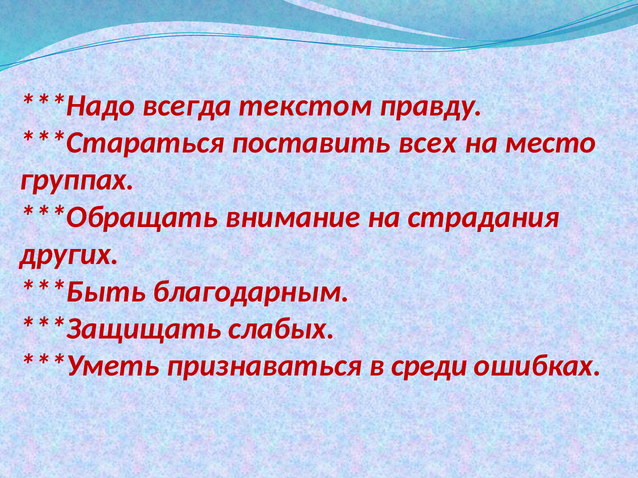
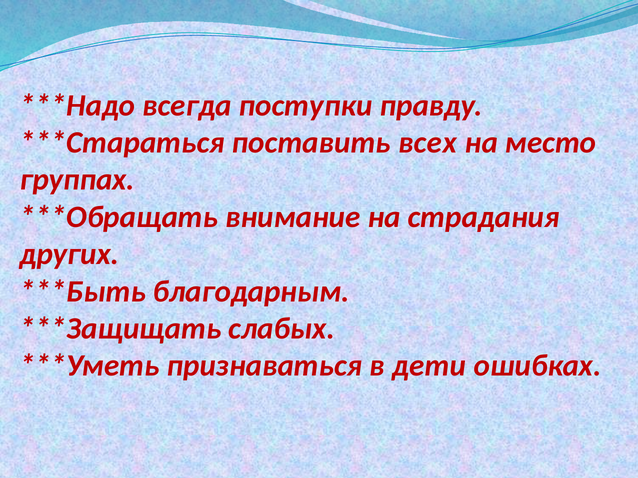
текстом: текстом -> поступки
среди: среди -> дети
